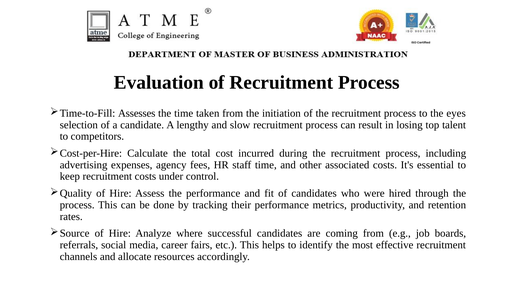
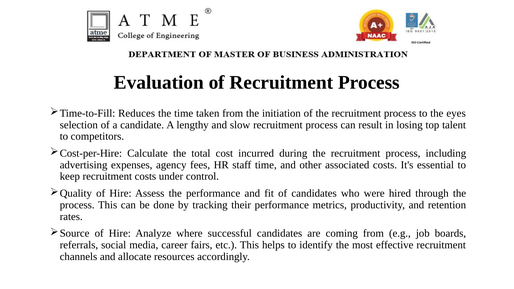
Assesses: Assesses -> Reduces
